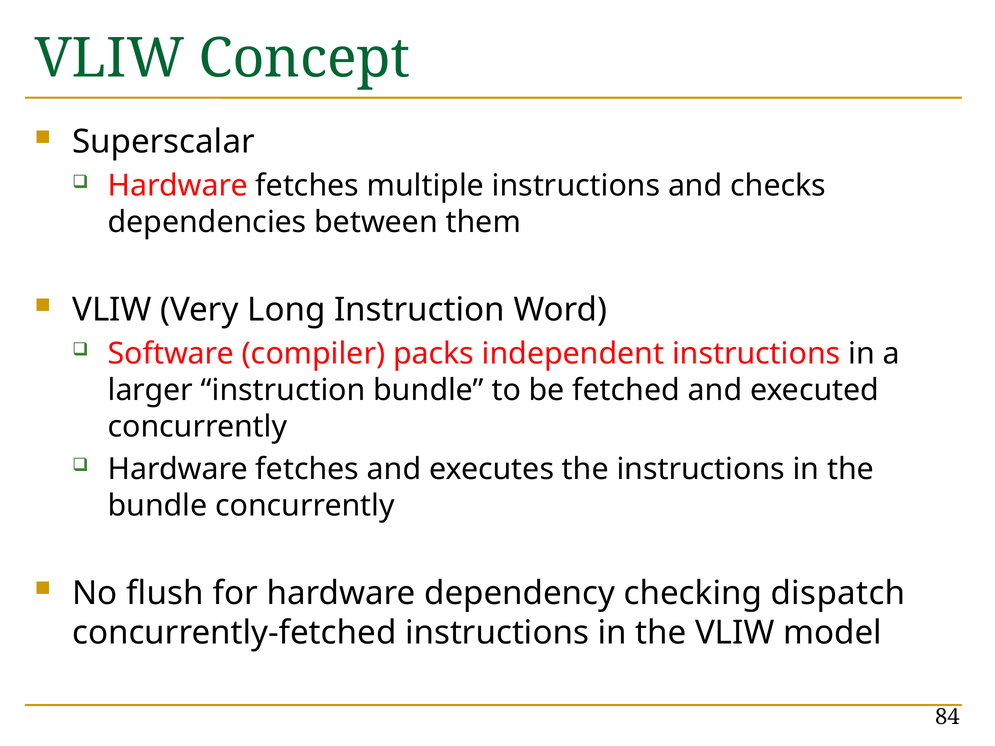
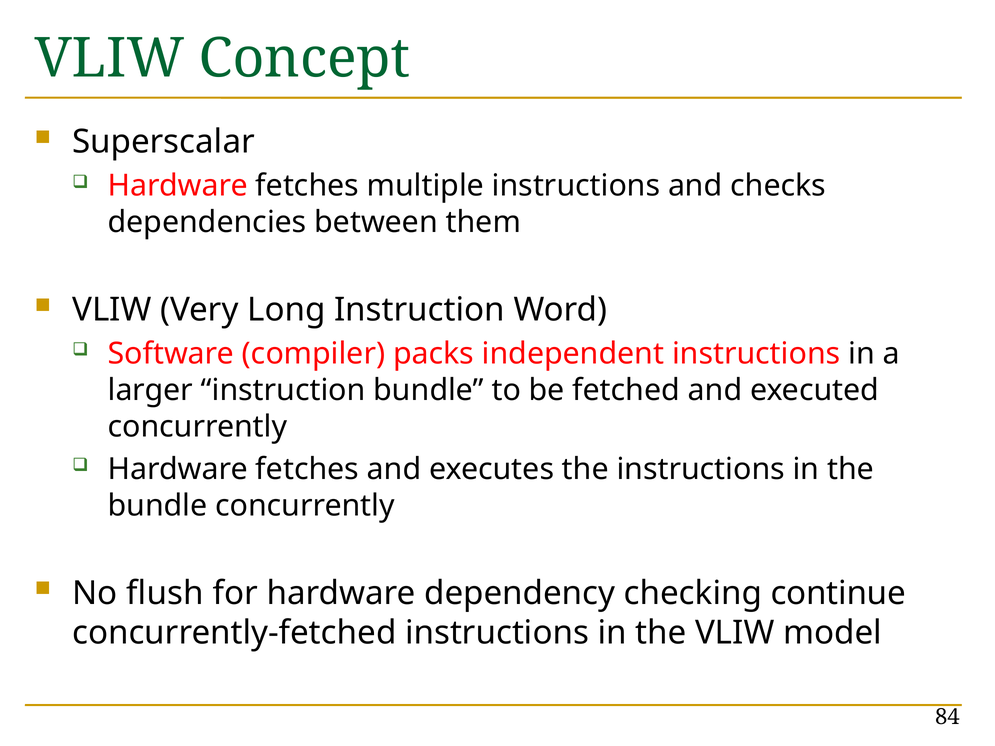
dispatch: dispatch -> continue
